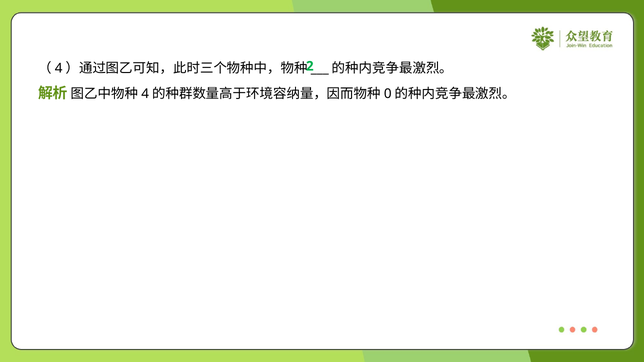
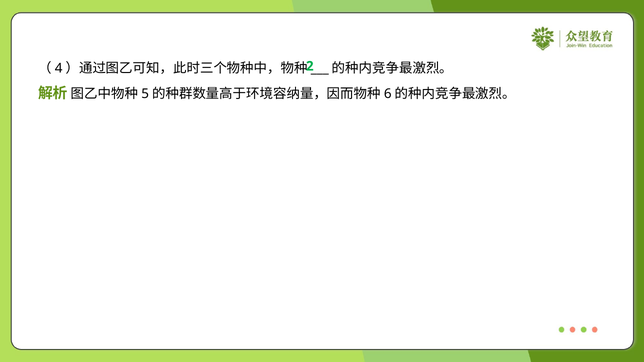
4 at (145, 94): 4 -> 5
0: 0 -> 6
